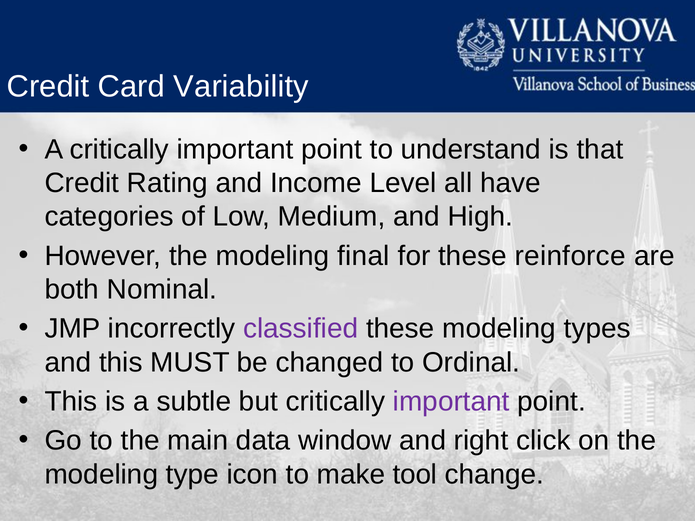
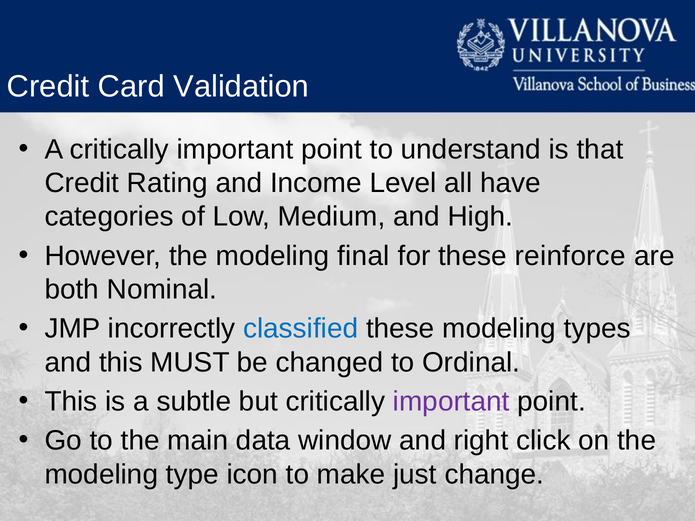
Variability: Variability -> Validation
classified colour: purple -> blue
tool: tool -> just
